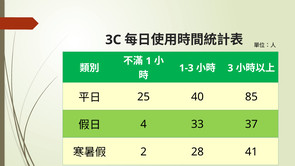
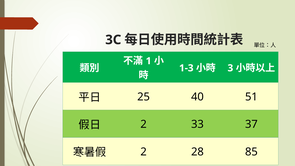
85: 85 -> 51
4 at (144, 124): 4 -> 2
41: 41 -> 85
